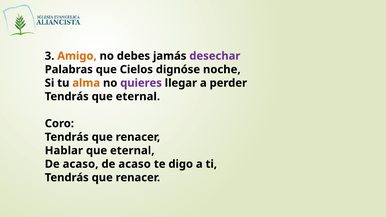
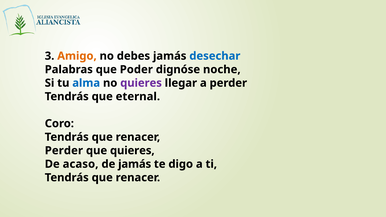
desechar colour: purple -> blue
Cielos: Cielos -> Poder
alma colour: orange -> blue
Hablar at (64, 151): Hablar -> Perder
eternal at (132, 151): eternal -> quieres
acaso at (135, 164): acaso -> jamás
